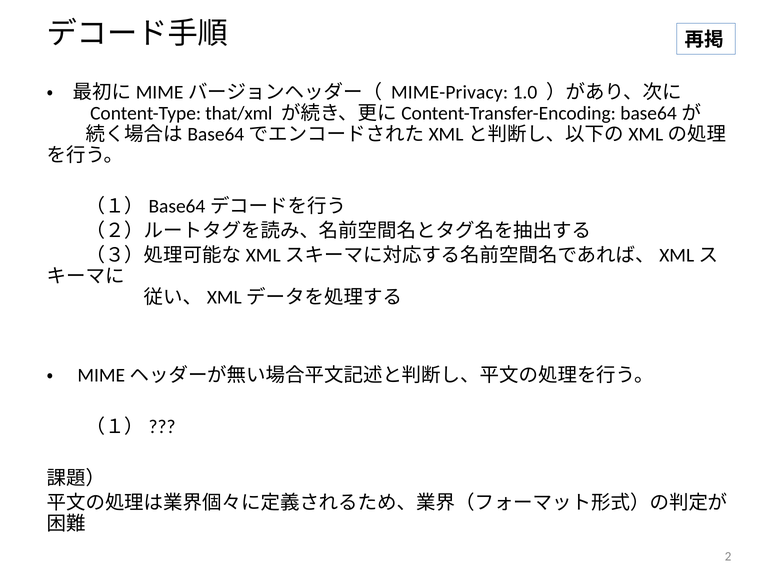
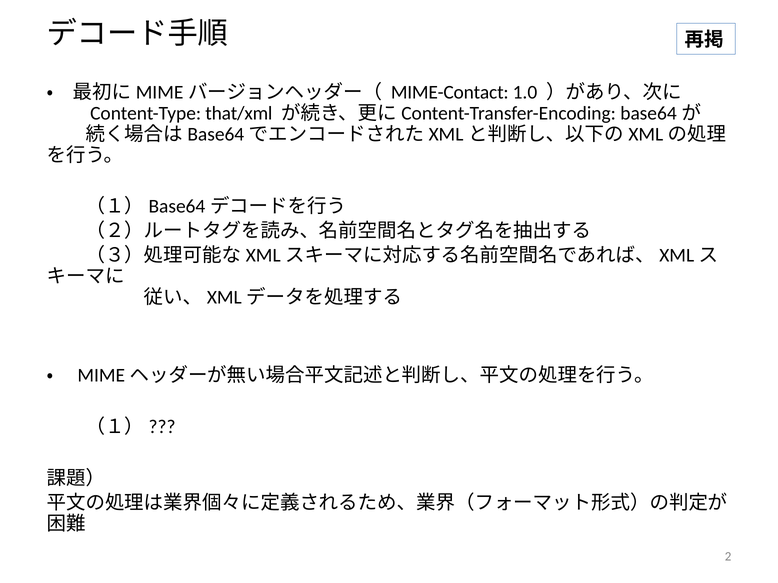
MIME-Privacy: MIME-Privacy -> MIME-Contact
